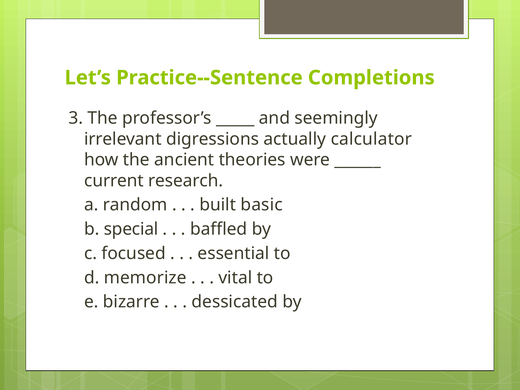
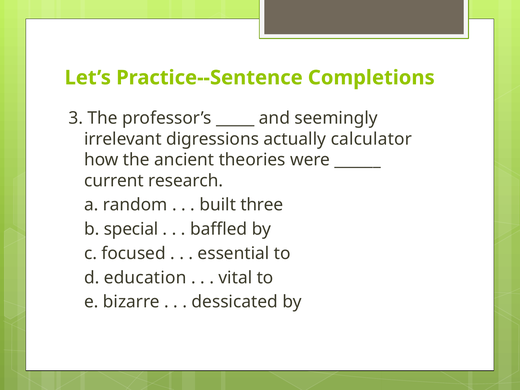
basic: basic -> three
memorize: memorize -> education
